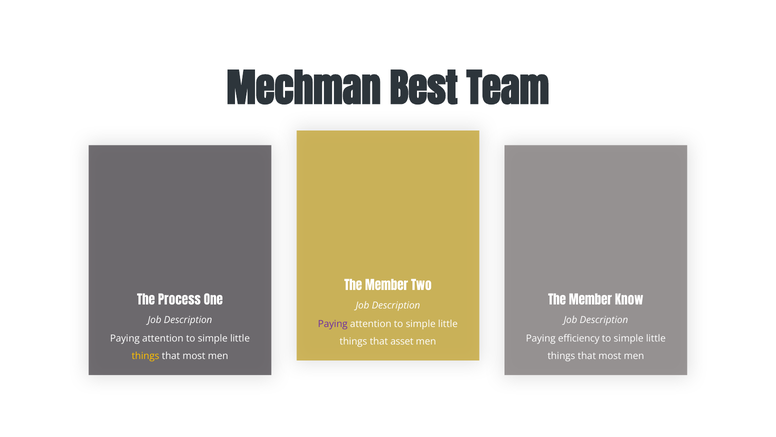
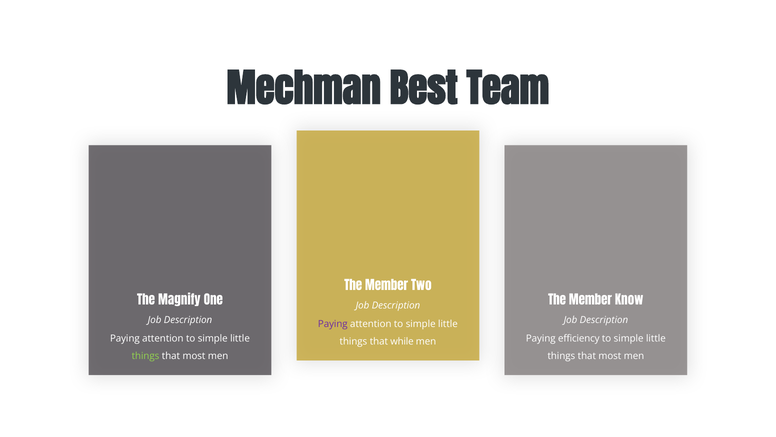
Process: Process -> Magnify
asset: asset -> while
things at (145, 356) colour: yellow -> light green
